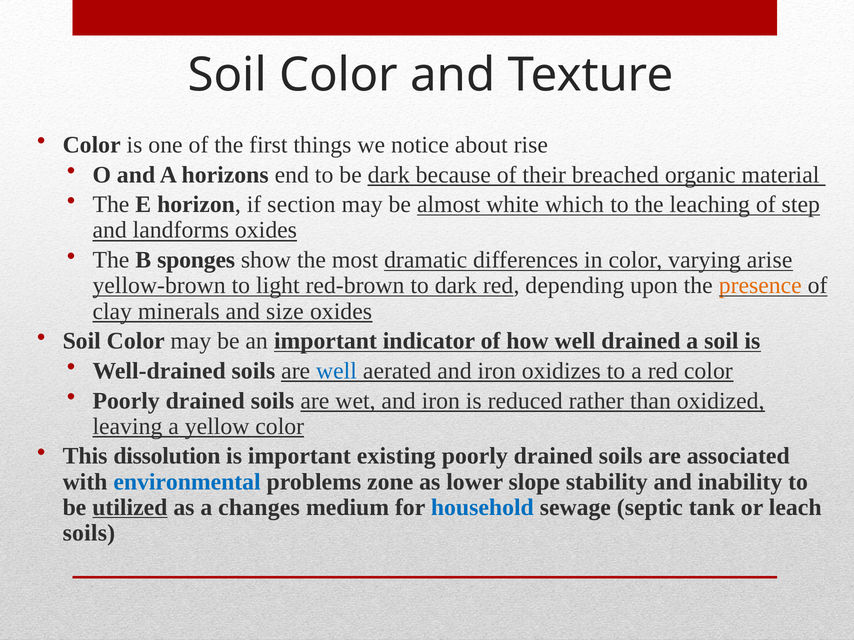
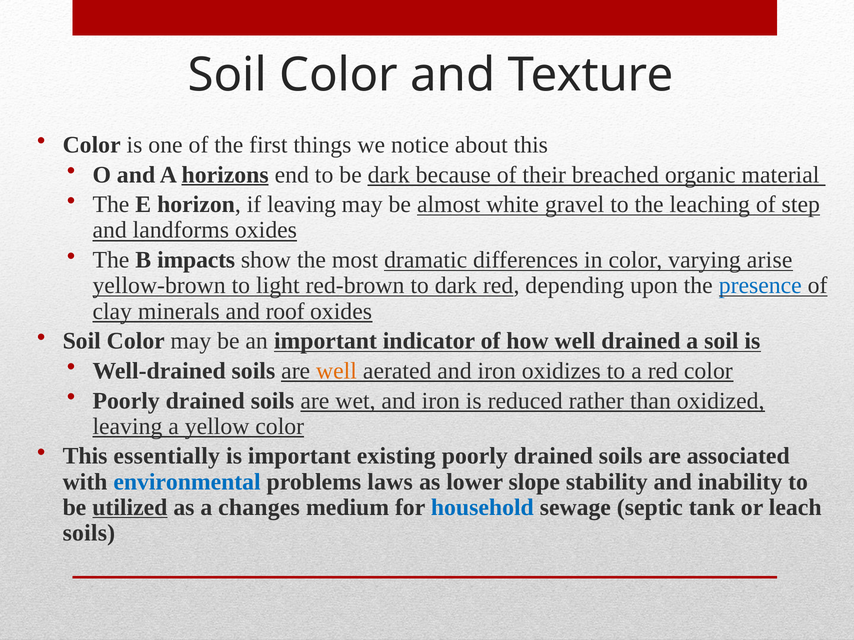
about rise: rise -> this
horizons underline: none -> present
if section: section -> leaving
which: which -> gravel
sponges: sponges -> impacts
presence colour: orange -> blue
size: size -> roof
well at (336, 371) colour: blue -> orange
dissolution: dissolution -> essentially
zone: zone -> laws
